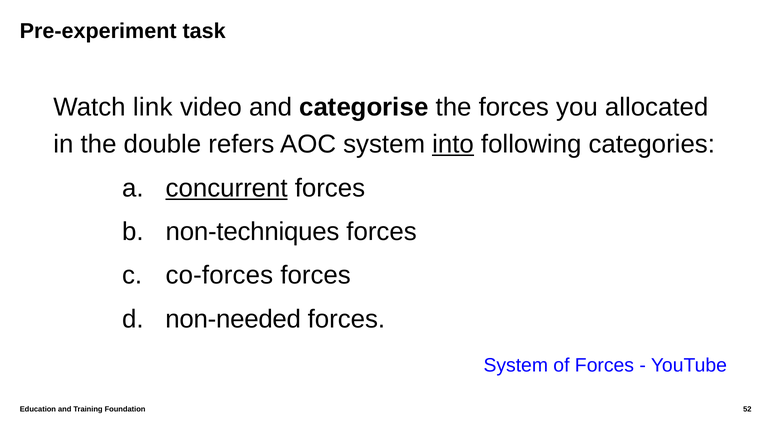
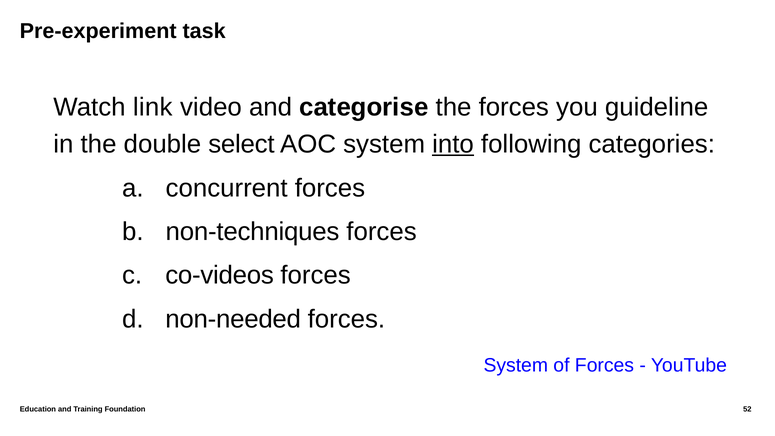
allocated: allocated -> guideline
refers: refers -> select
concurrent underline: present -> none
co-forces: co-forces -> co-videos
